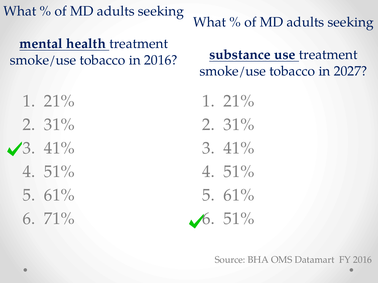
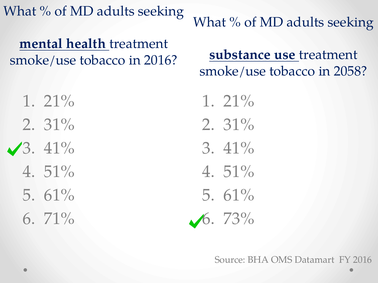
2027: 2027 -> 2058
51% at (239, 219): 51% -> 73%
